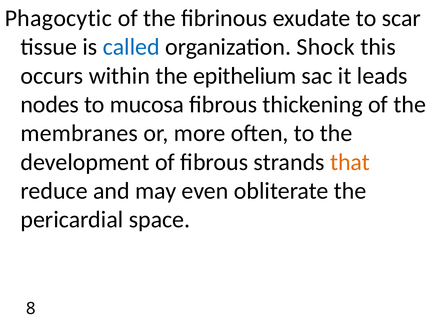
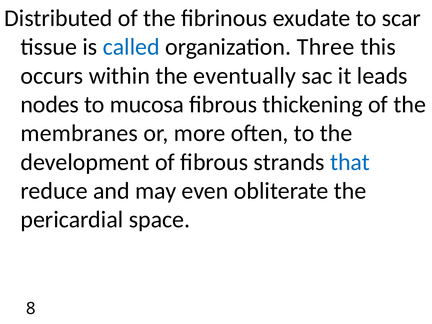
Phagocytic: Phagocytic -> Distributed
Shock: Shock -> Three
epithelium: epithelium -> eventually
that colour: orange -> blue
